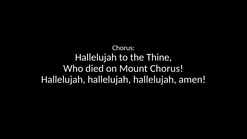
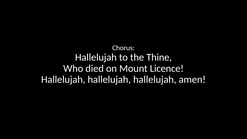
Mount Chorus: Chorus -> Licence
